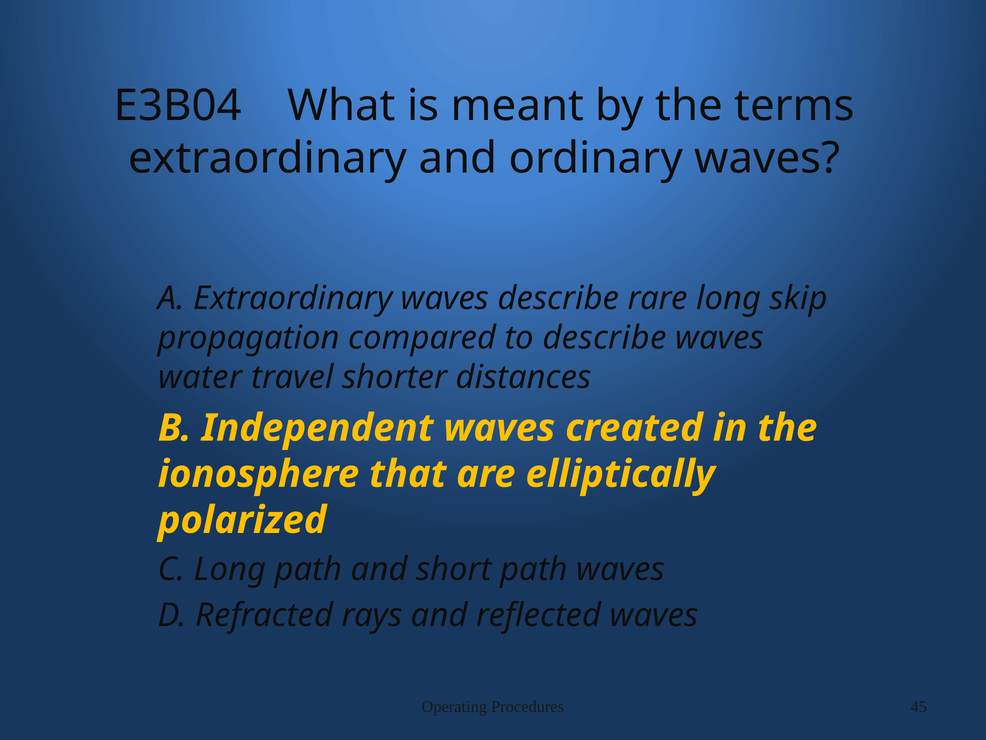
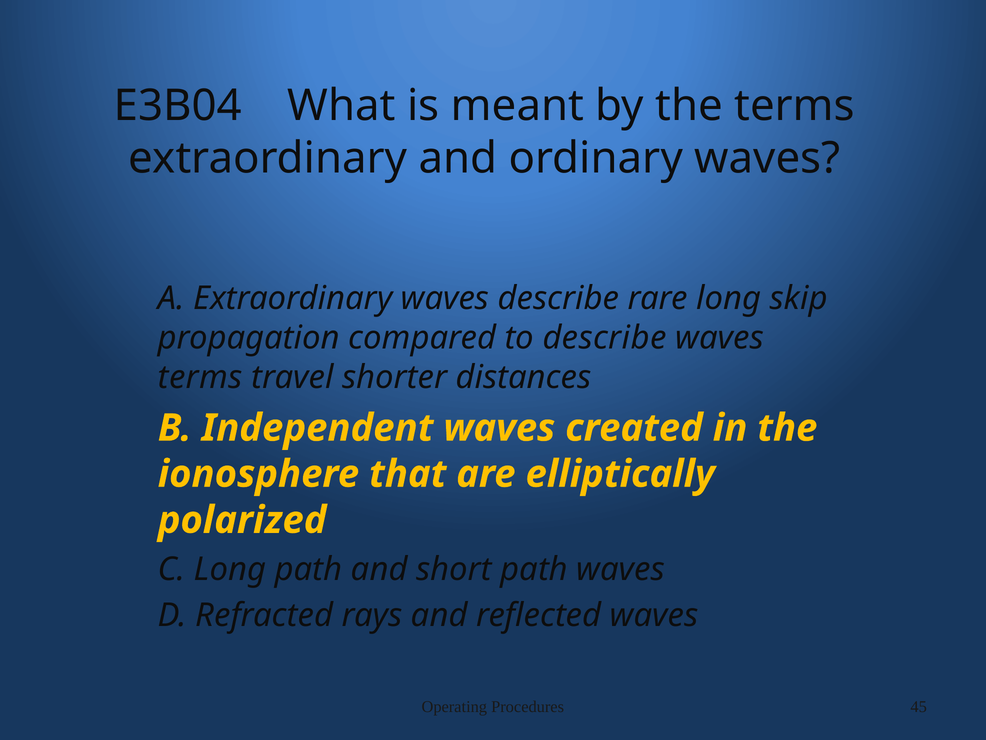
water at (200, 377): water -> terms
